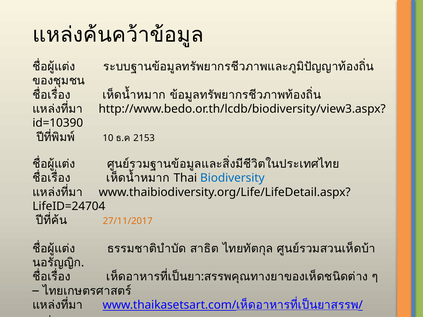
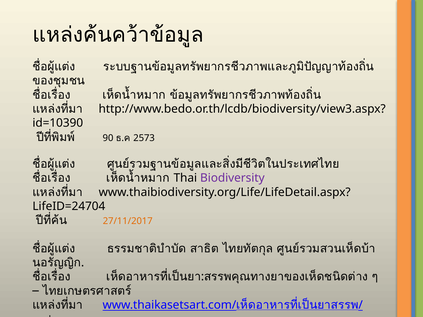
10: 10 -> 90
2153: 2153 -> 2573
Biodiversity colour: blue -> purple
